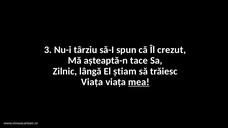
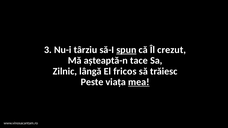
spun underline: none -> present
știam: știam -> fricos
Viața at (92, 82): Viața -> Peste
